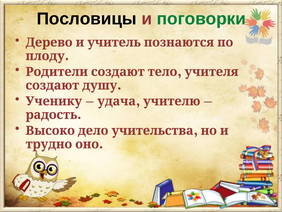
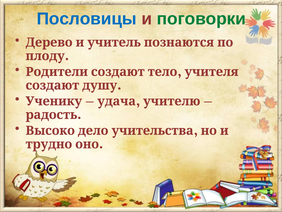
Пословицы colour: black -> blue
